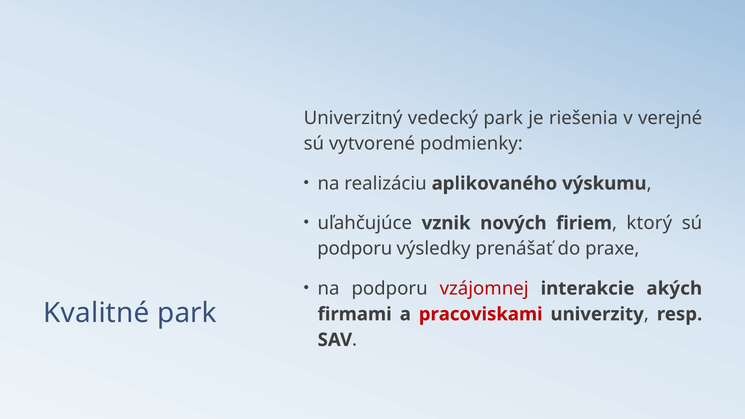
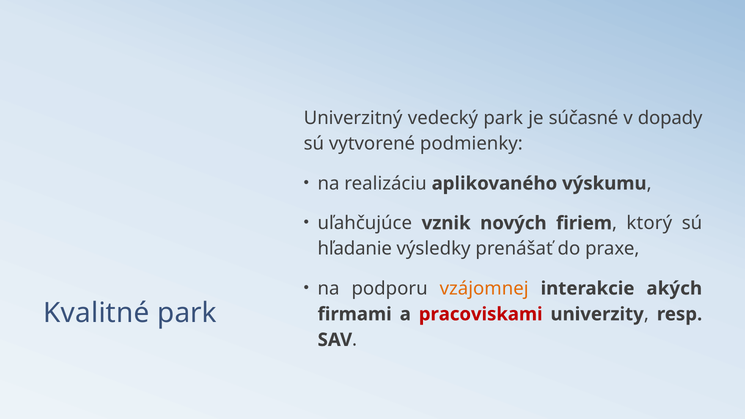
riešenia: riešenia -> súčasné
verejné: verejné -> dopady
podporu at (355, 249): podporu -> hľadanie
vzájomnej colour: red -> orange
